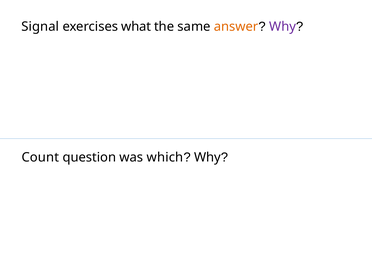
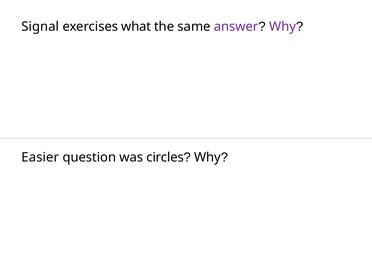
answer colour: orange -> purple
Count: Count -> Easier
which: which -> circles
